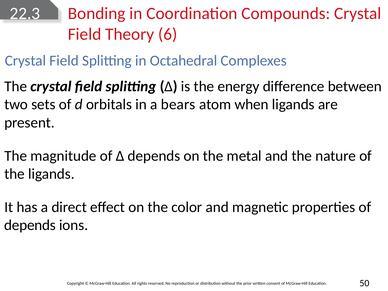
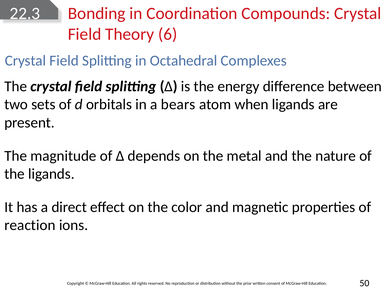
depends at (30, 225): depends -> reaction
